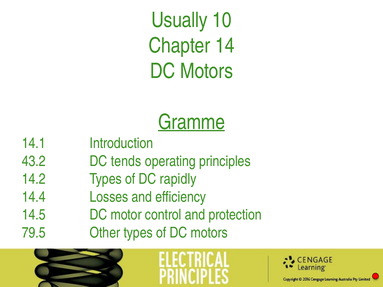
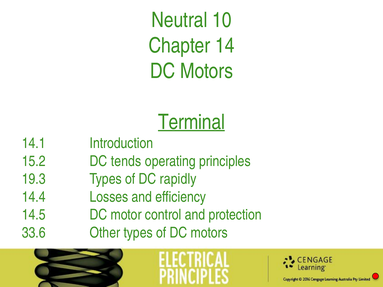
Usually: Usually -> Neutral
Gramme: Gramme -> Terminal
43.2: 43.2 -> 15.2
14.2: 14.2 -> 19.3
79.5: 79.5 -> 33.6
